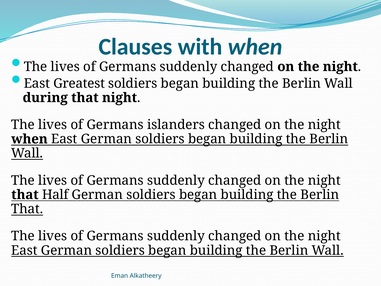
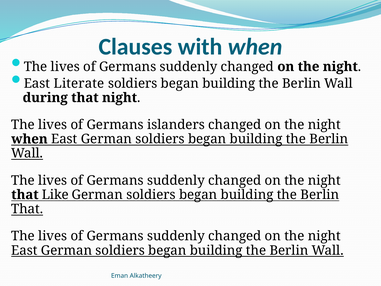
Greatest: Greatest -> Literate
Half: Half -> Like
